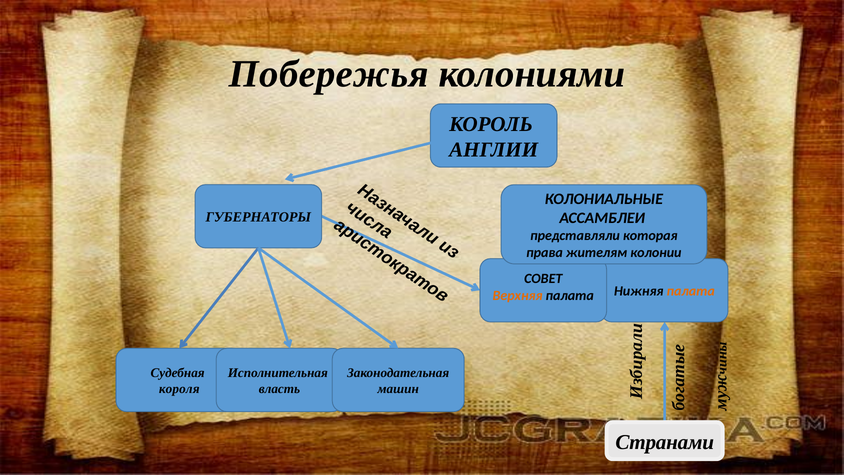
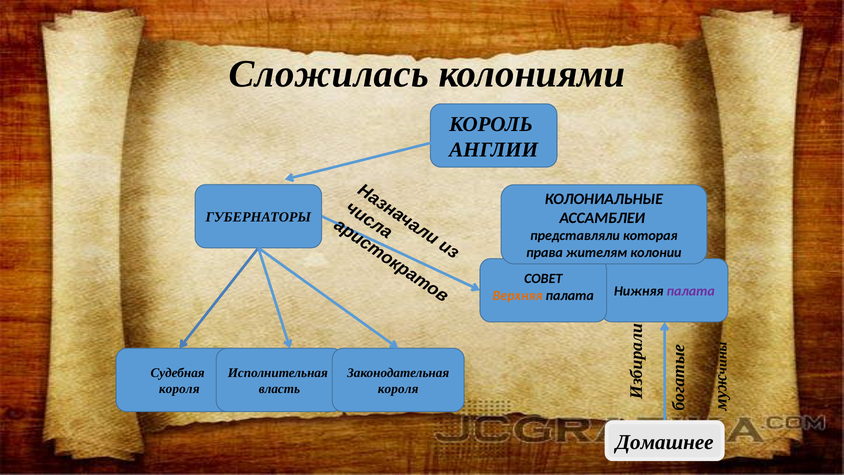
Побережья: Побережья -> Сложилась
палата at (691, 291) colour: orange -> purple
машин at (398, 389): машин -> короля
Странами: Странами -> Домашнее
